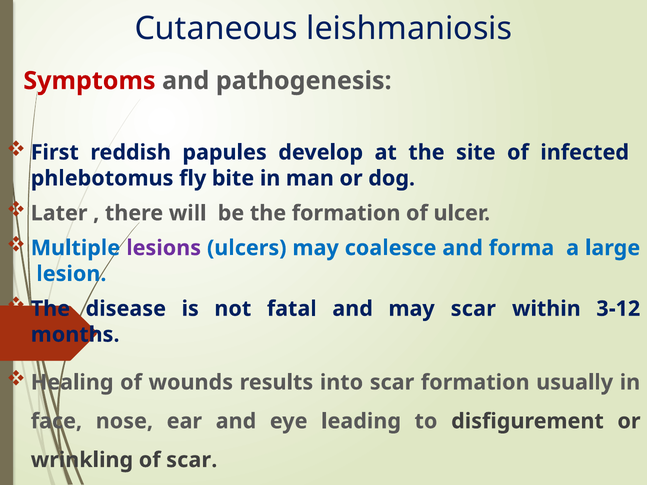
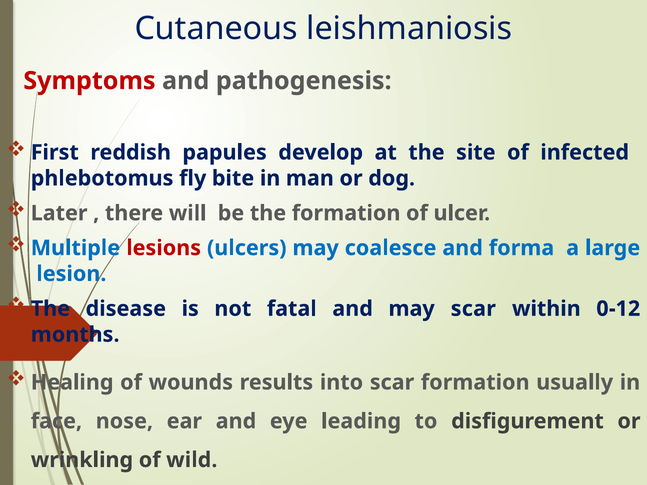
lesions colour: purple -> red
3-12: 3-12 -> 0-12
of scar: scar -> wild
